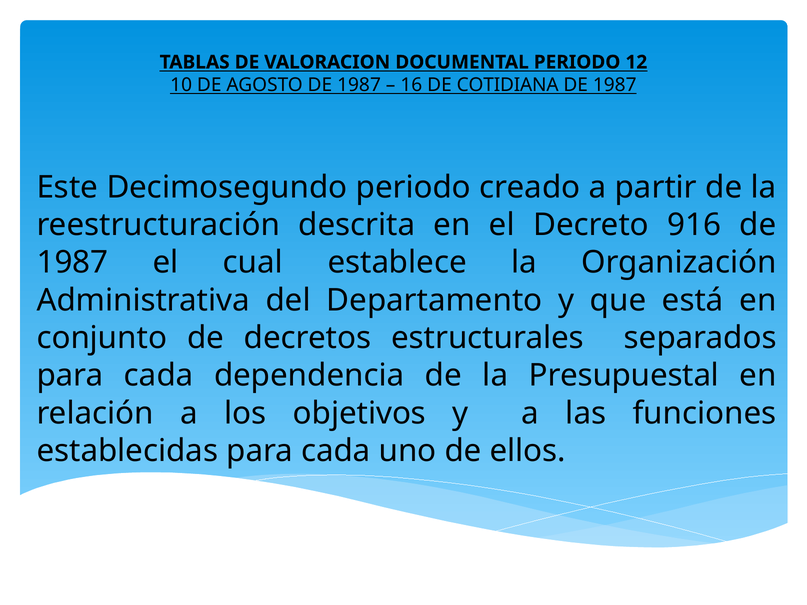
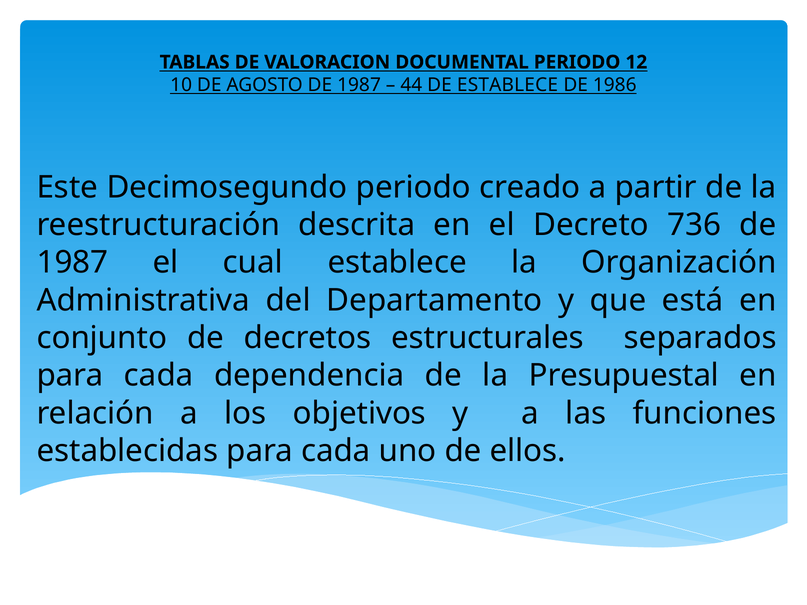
16: 16 -> 44
DE COTIDIANA: COTIDIANA -> ESTABLECE
1987 at (615, 85): 1987 -> 1986
916: 916 -> 736
